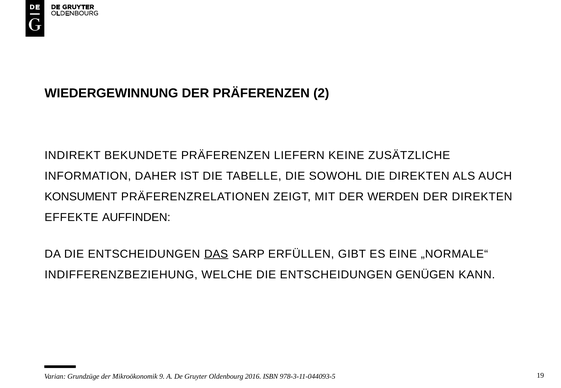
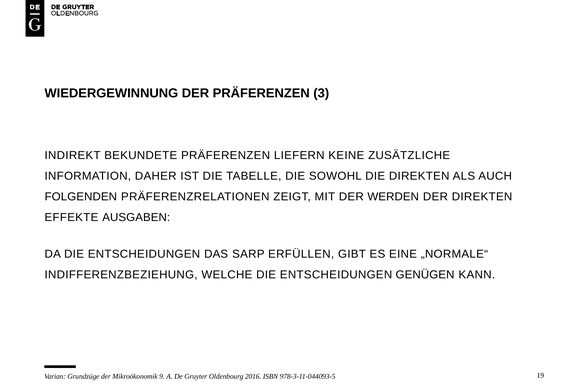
2: 2 -> 3
KONSUMENT: KONSUMENT -> FOLGENDEN
AUFFINDEN: AUFFINDEN -> AUSGABEN
DAS underline: present -> none
